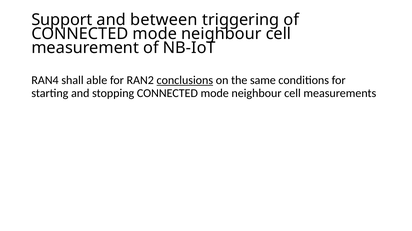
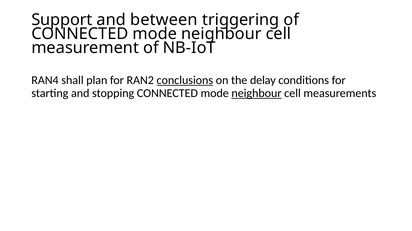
able: able -> plan
same: same -> delay
neighbour at (257, 94) underline: none -> present
